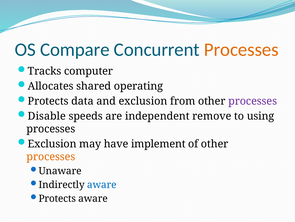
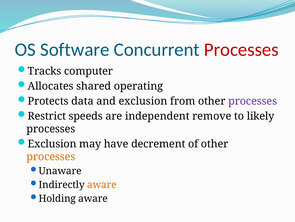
Compare: Compare -> Software
Processes at (241, 50) colour: orange -> red
Disable: Disable -> Restrict
using: using -> likely
implement: implement -> decrement
aware at (102, 184) colour: blue -> orange
Protects at (57, 198): Protects -> Holding
